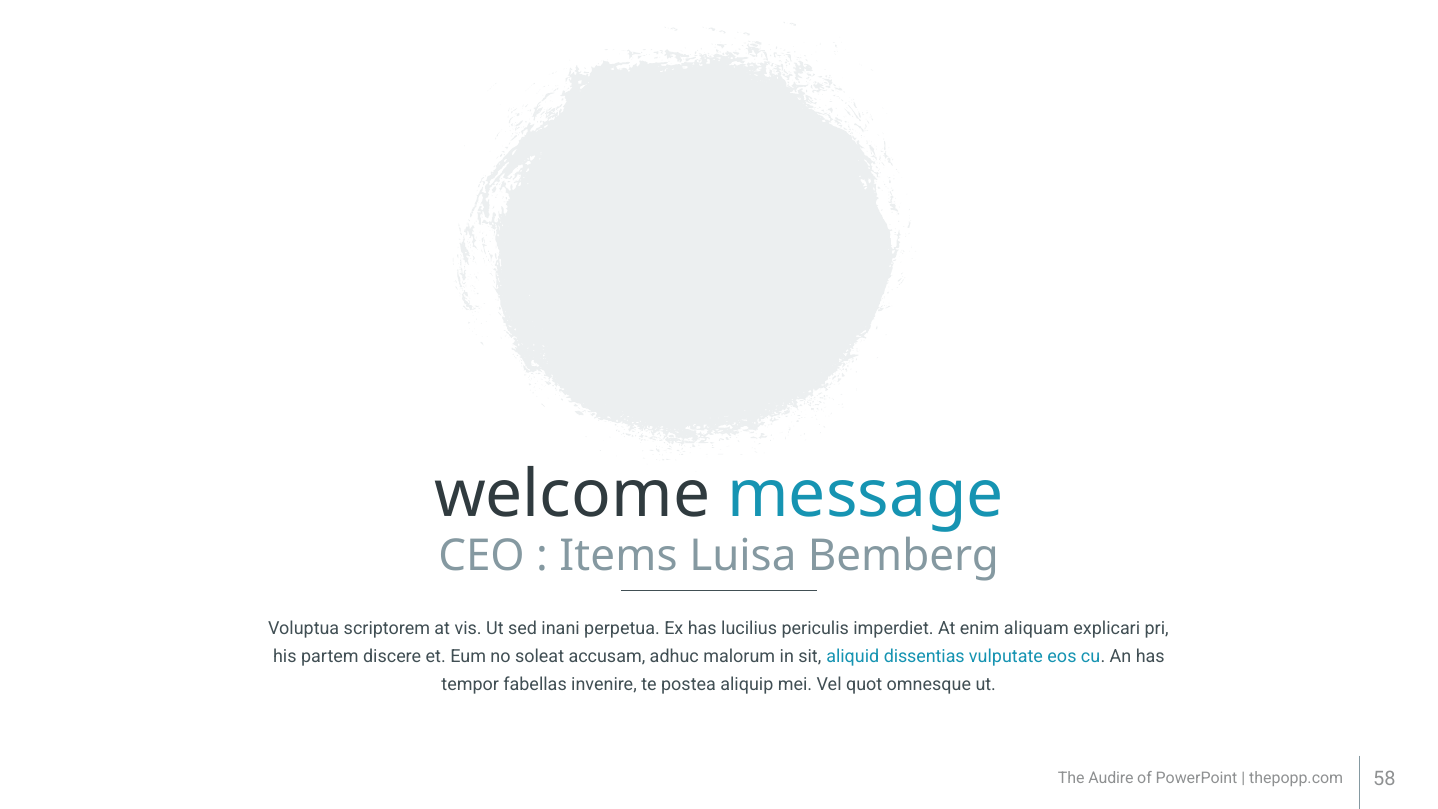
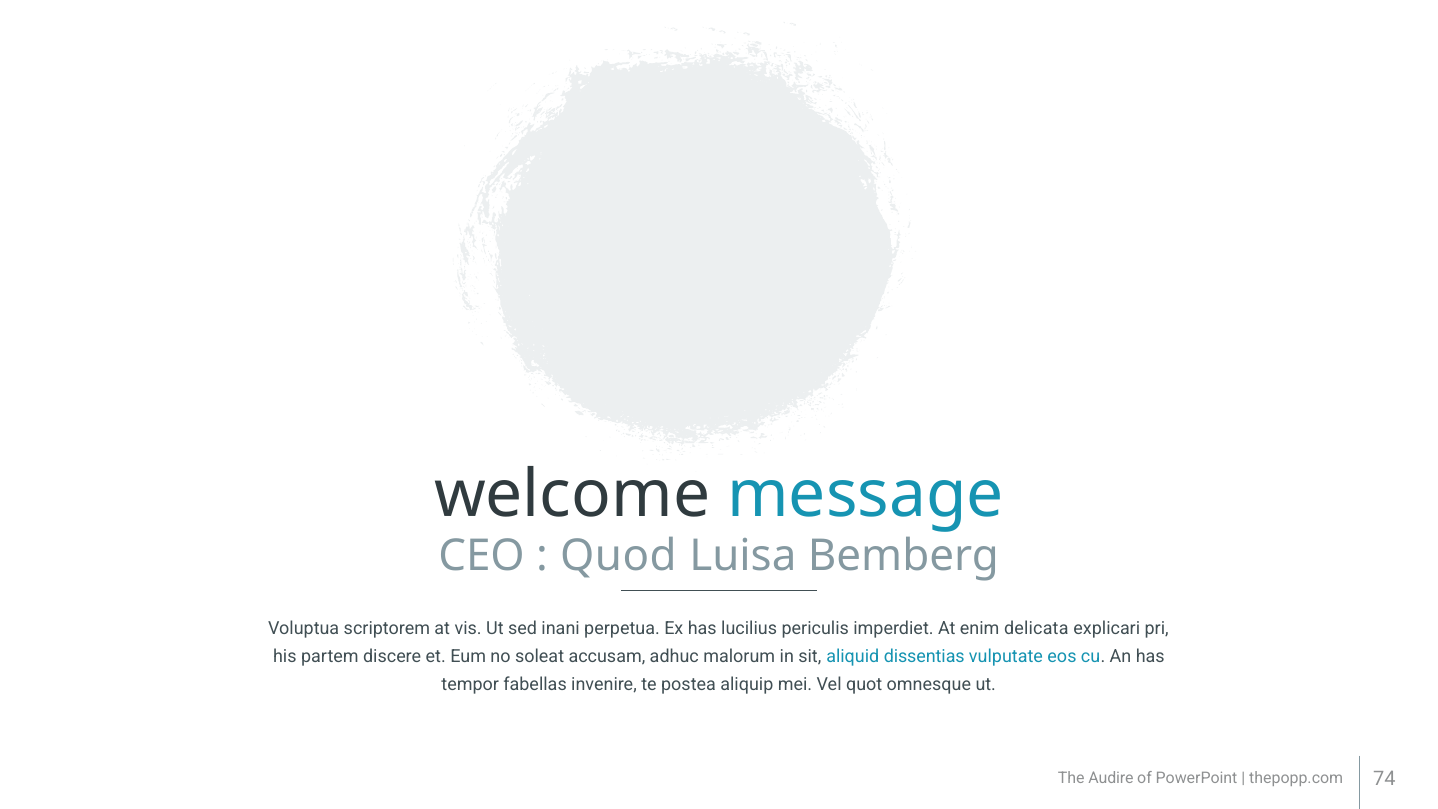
Items: Items -> Quod
aliquam: aliquam -> delicata
58: 58 -> 74
